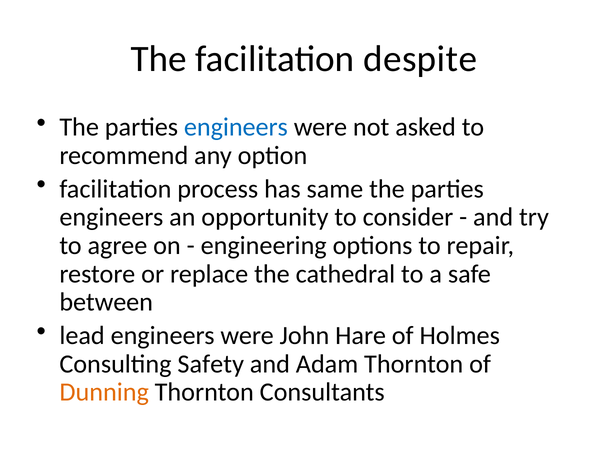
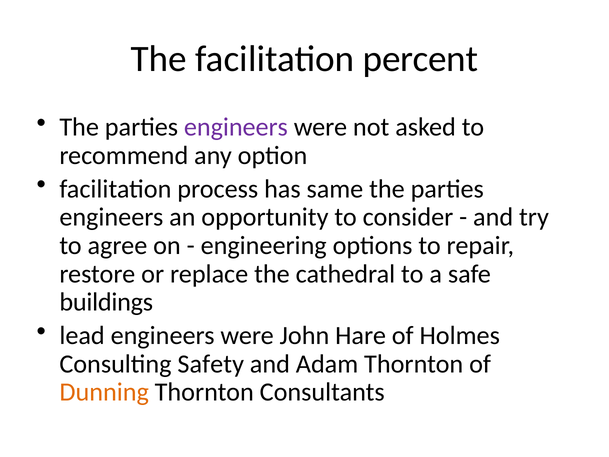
despite: despite -> percent
engineers at (236, 127) colour: blue -> purple
between: between -> buildings
